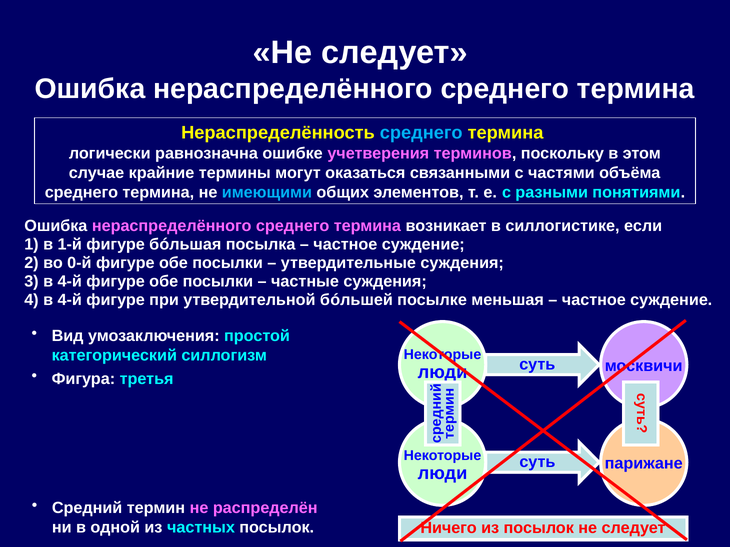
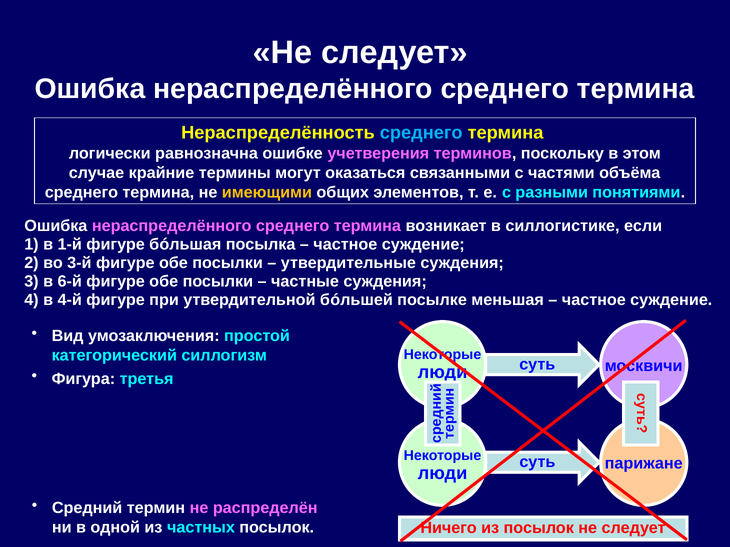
имеющими colour: light blue -> yellow
0-й: 0-й -> 3-й
3 в 4-й: 4-й -> 6-й
